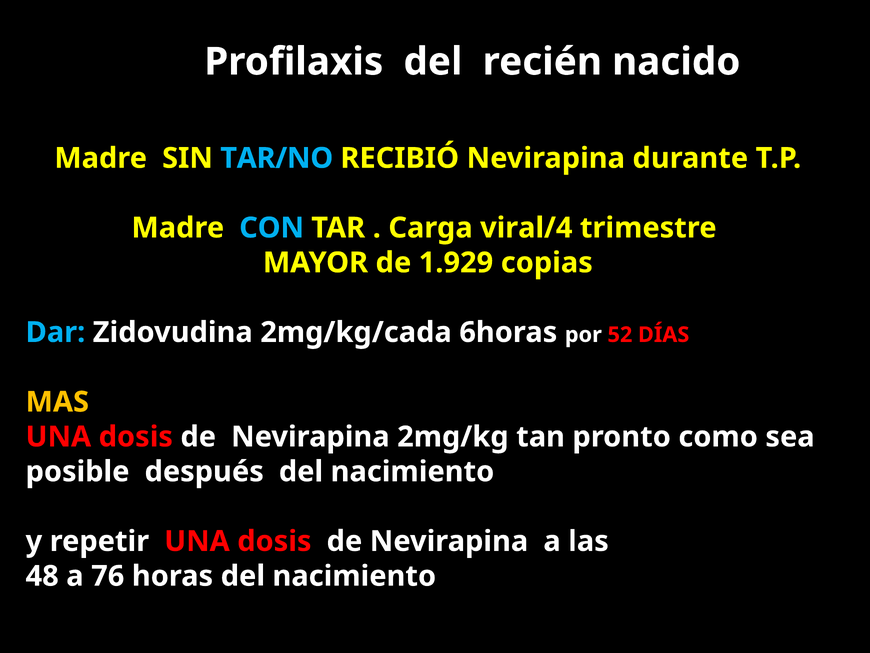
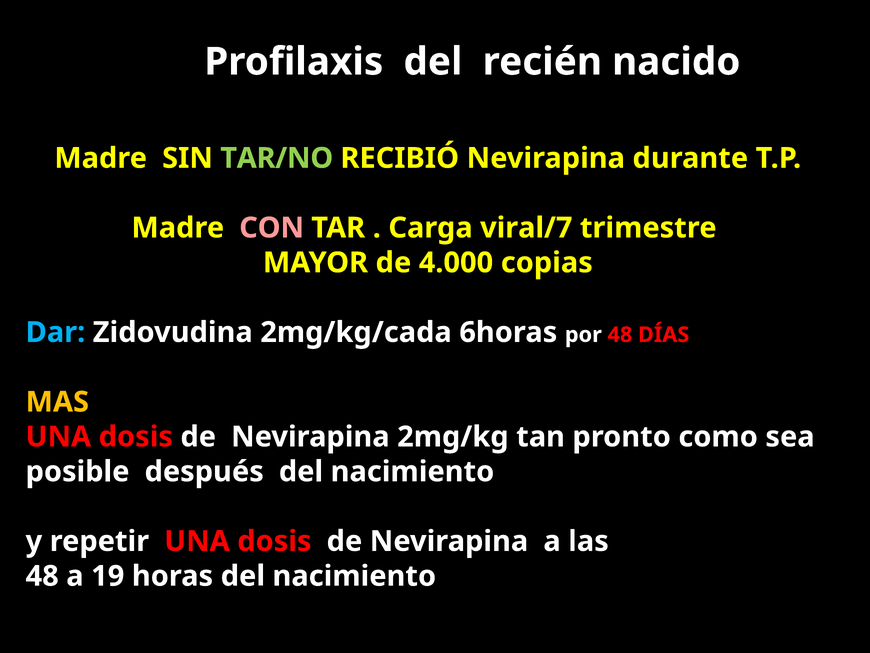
TAR/NO colour: light blue -> light green
CON colour: light blue -> pink
viral/4: viral/4 -> viral/7
1.929: 1.929 -> 4.000
por 52: 52 -> 48
76: 76 -> 19
